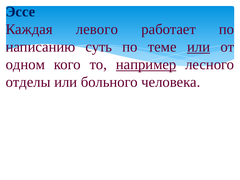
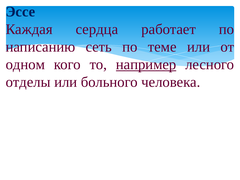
левого: левого -> сердца
суть: суть -> сеть
или at (199, 47) underline: present -> none
